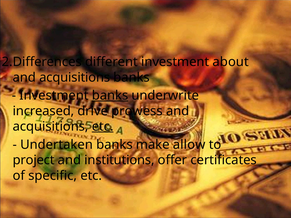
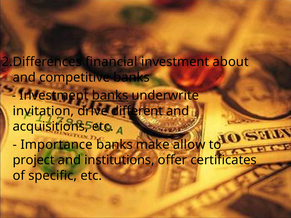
different: different -> financial
acquisitions at (75, 77): acquisitions -> competitive
increased: increased -> invitation
prowess: prowess -> different
etc at (103, 127) underline: present -> none
Undertaken: Undertaken -> Importance
